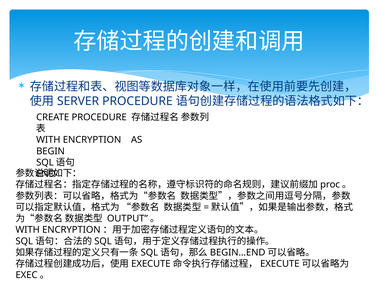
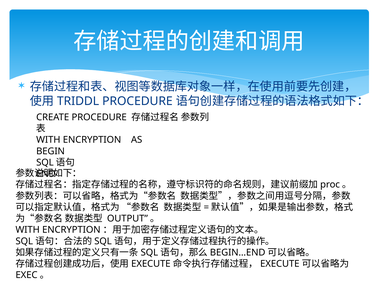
SERVER: SERVER -> TRIDDL
